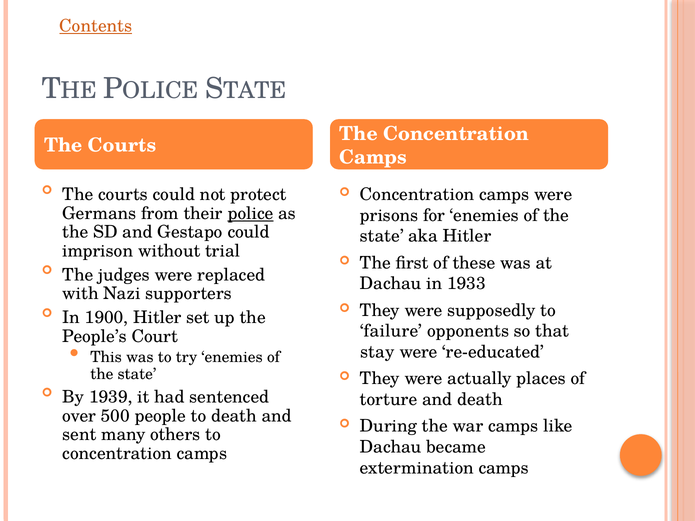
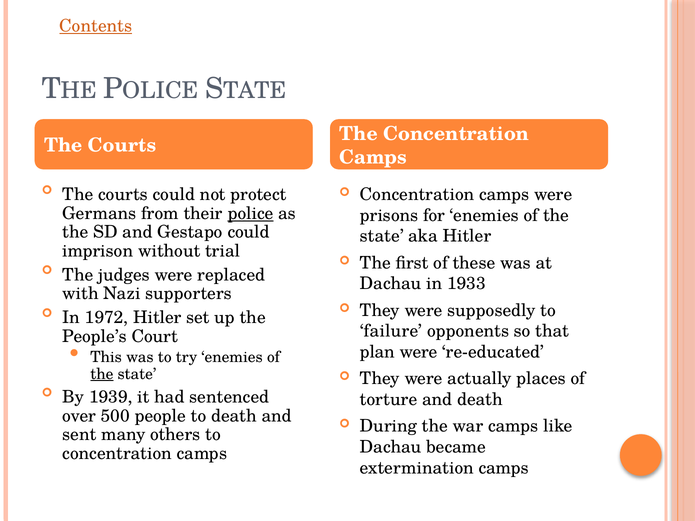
1900: 1900 -> 1972
stay: stay -> plan
the at (102, 374) underline: none -> present
